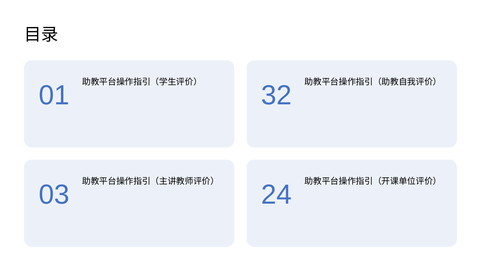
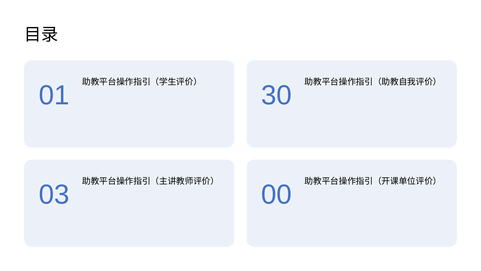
32: 32 -> 30
24: 24 -> 00
